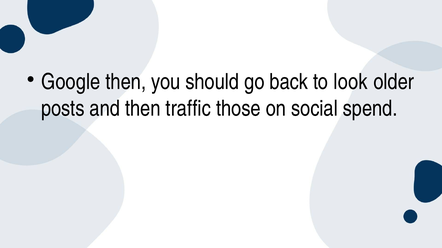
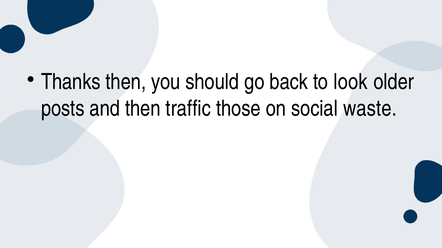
Google: Google -> Thanks
spend: spend -> waste
